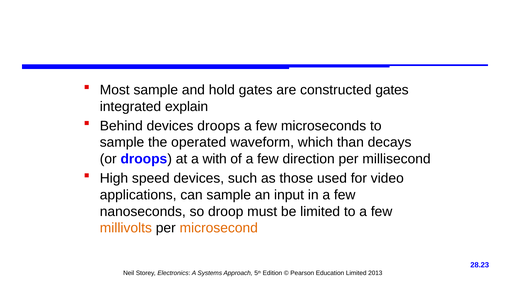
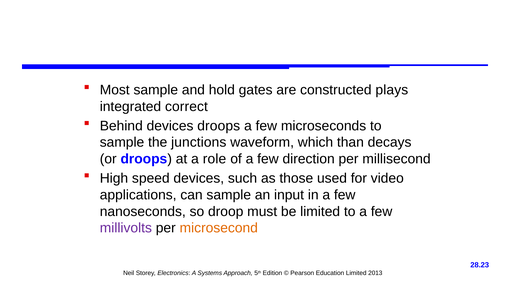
constructed gates: gates -> plays
explain: explain -> correct
operated: operated -> junctions
with: with -> role
millivolts colour: orange -> purple
